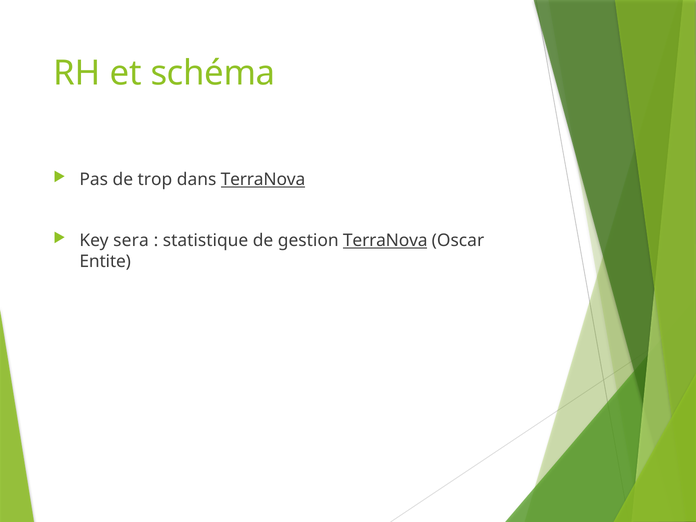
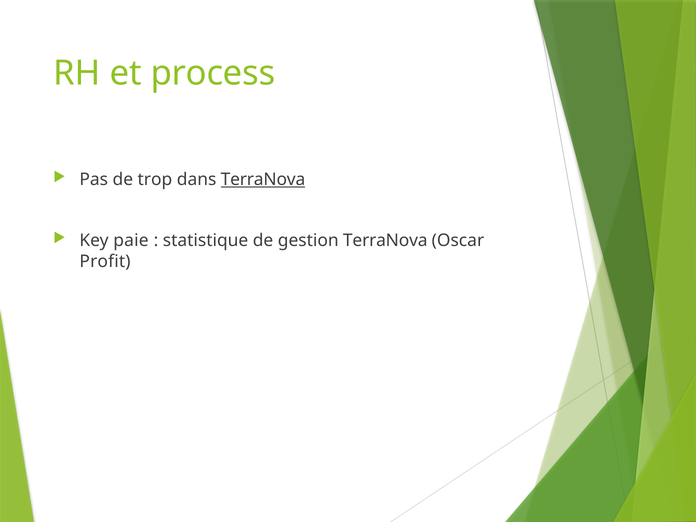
schéma: schéma -> process
sera: sera -> paie
TerraNova at (385, 241) underline: present -> none
Entite: Entite -> Profit
